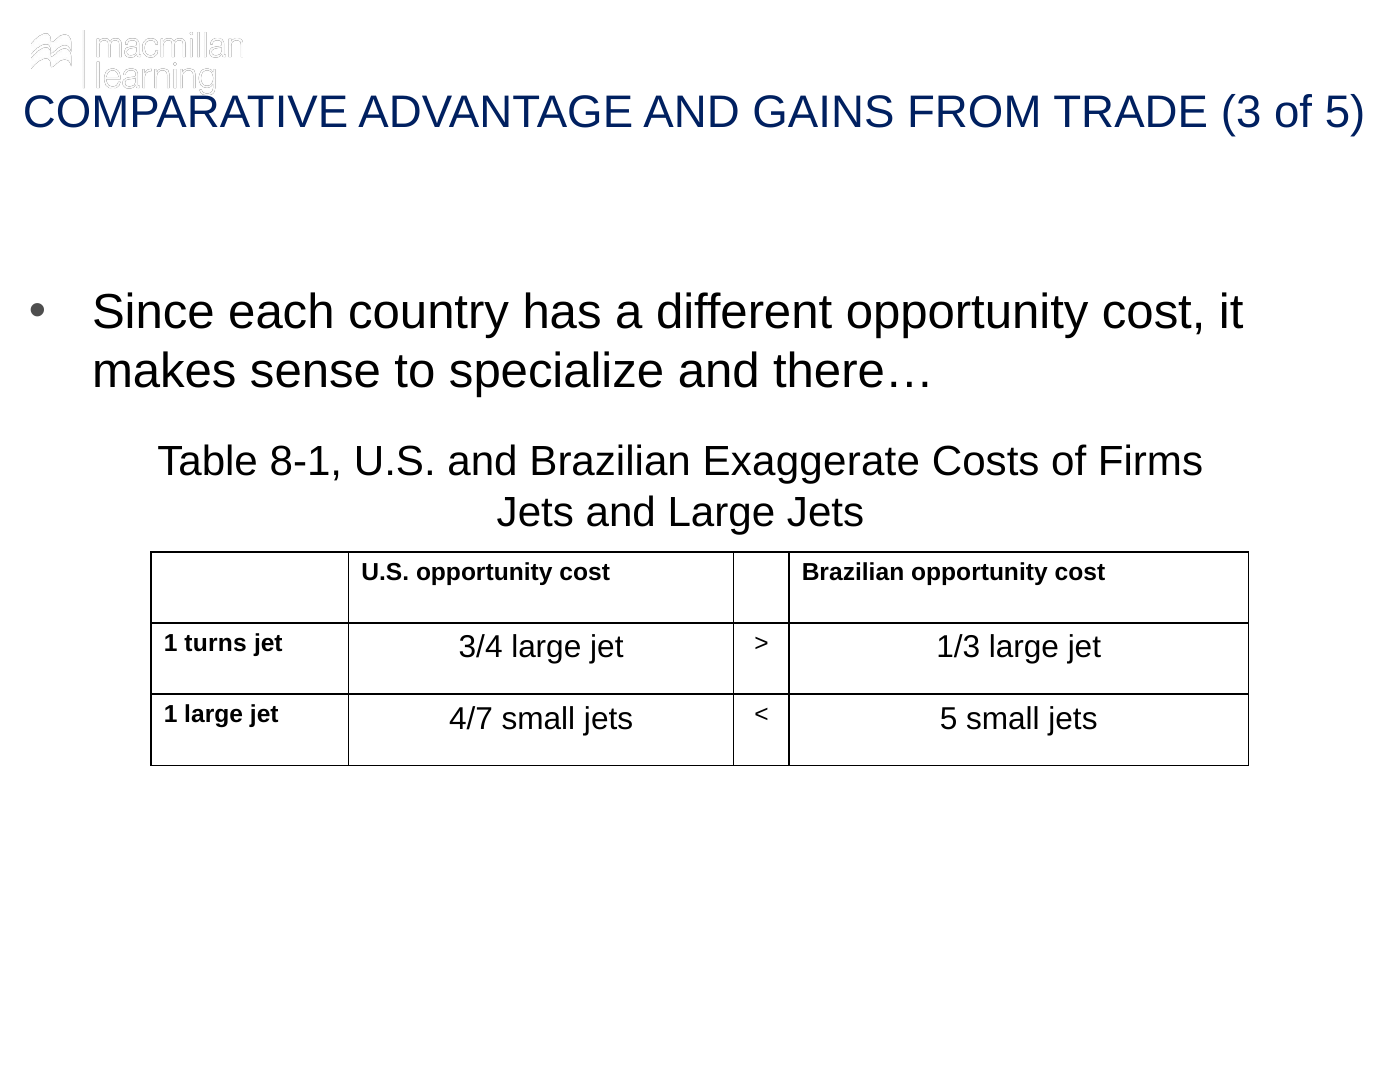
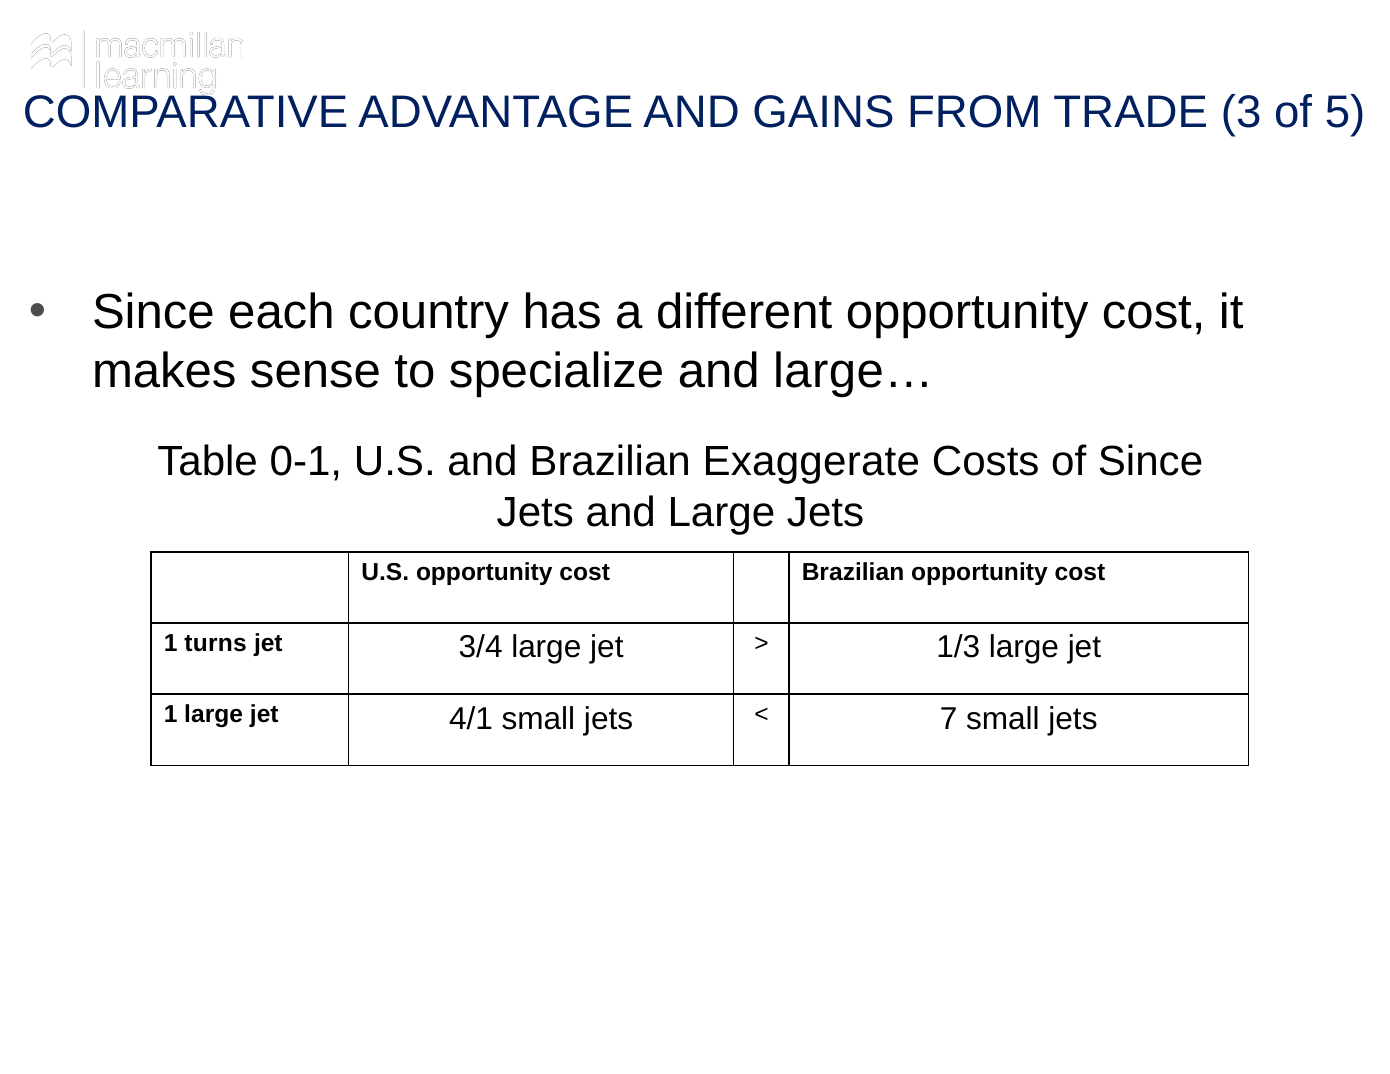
there…: there… -> large…
8-1: 8-1 -> 0-1
of Firms: Firms -> Since
4/7: 4/7 -> 4/1
5 at (949, 719): 5 -> 7
